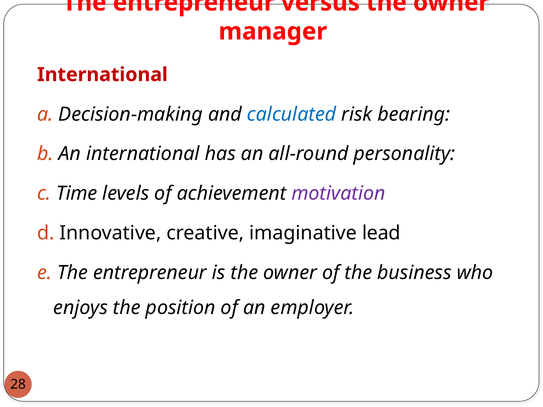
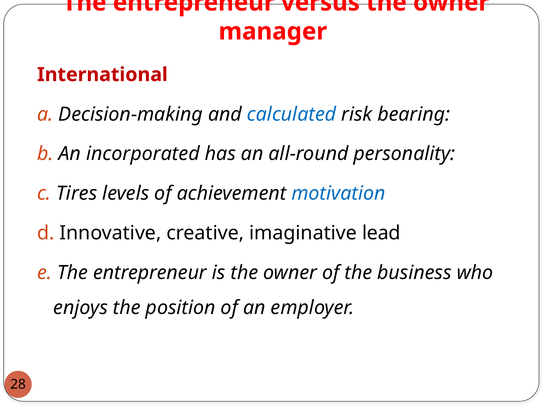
An international: international -> incorporated
Time: Time -> Tires
motivation colour: purple -> blue
